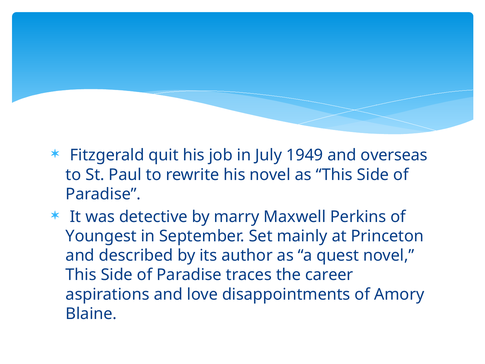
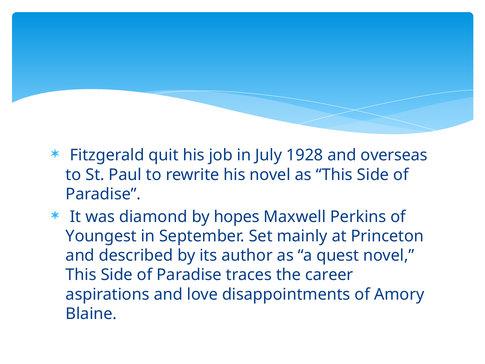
1949: 1949 -> 1928
detective: detective -> diamond
marry: marry -> hopes
